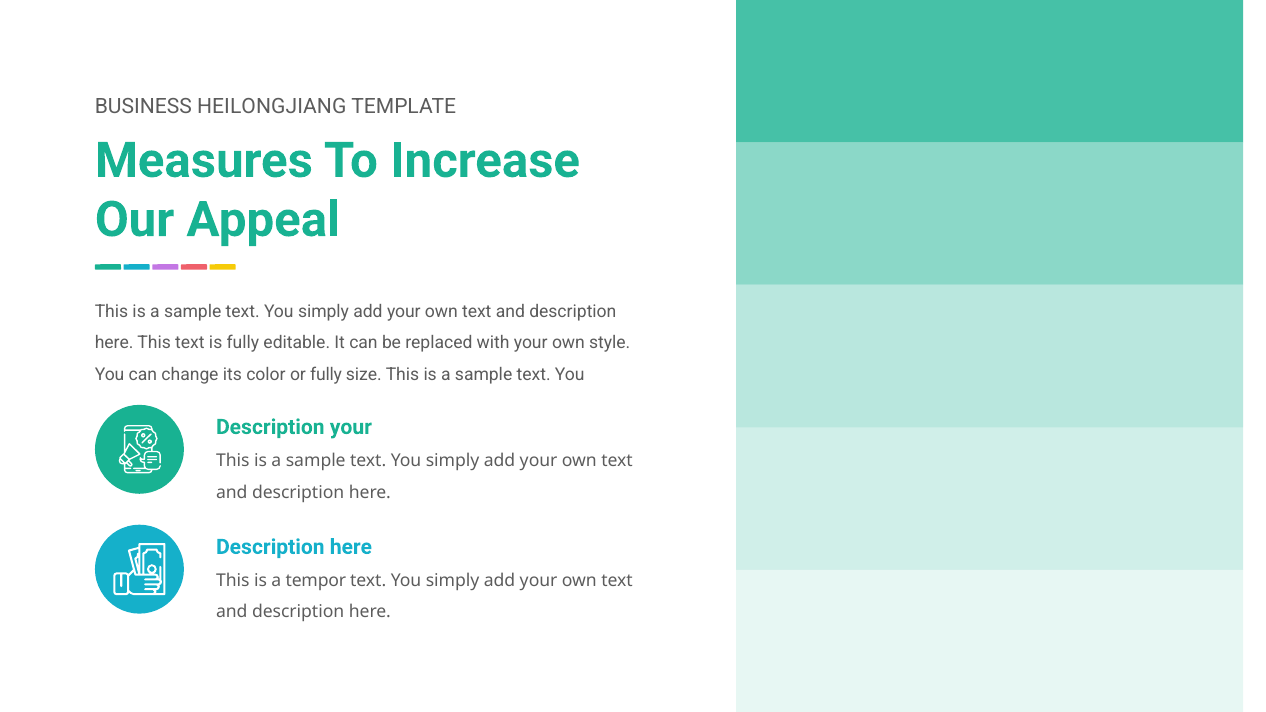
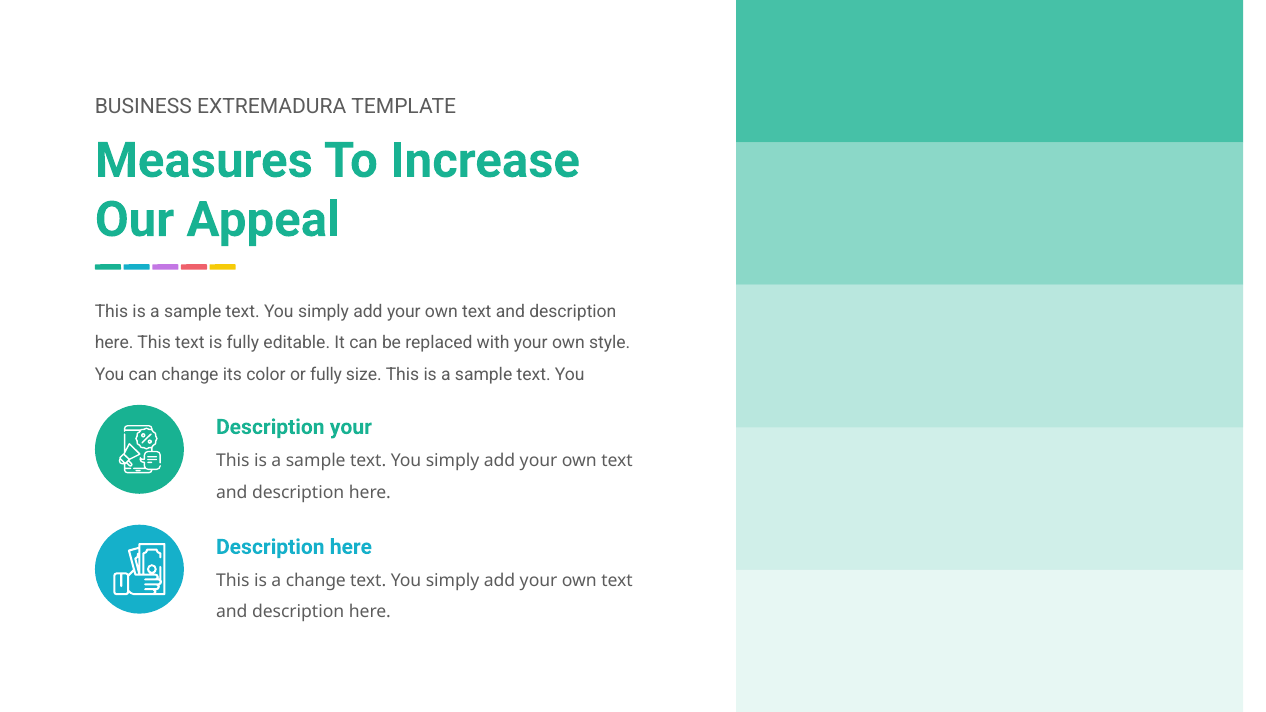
HEILONGJIANG: HEILONGJIANG -> EXTREMADURA
a tempor: tempor -> change
